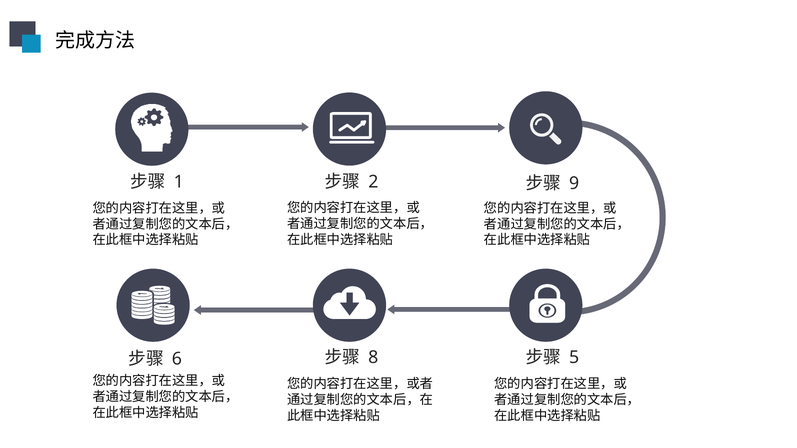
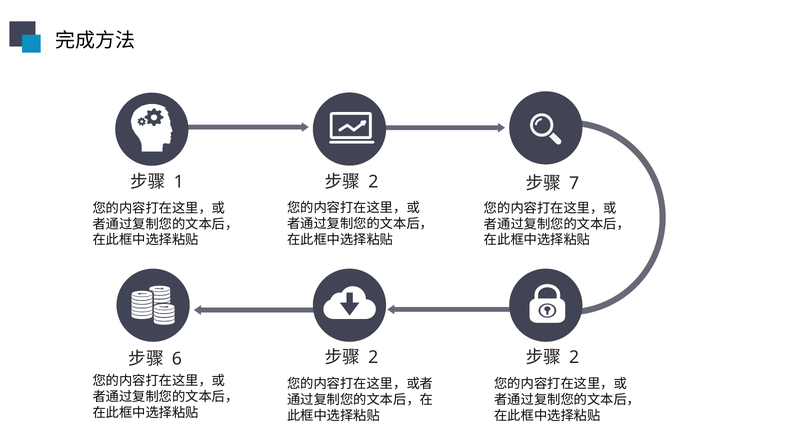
9: 9 -> 7
8 at (373, 358): 8 -> 2
5 at (574, 358): 5 -> 2
